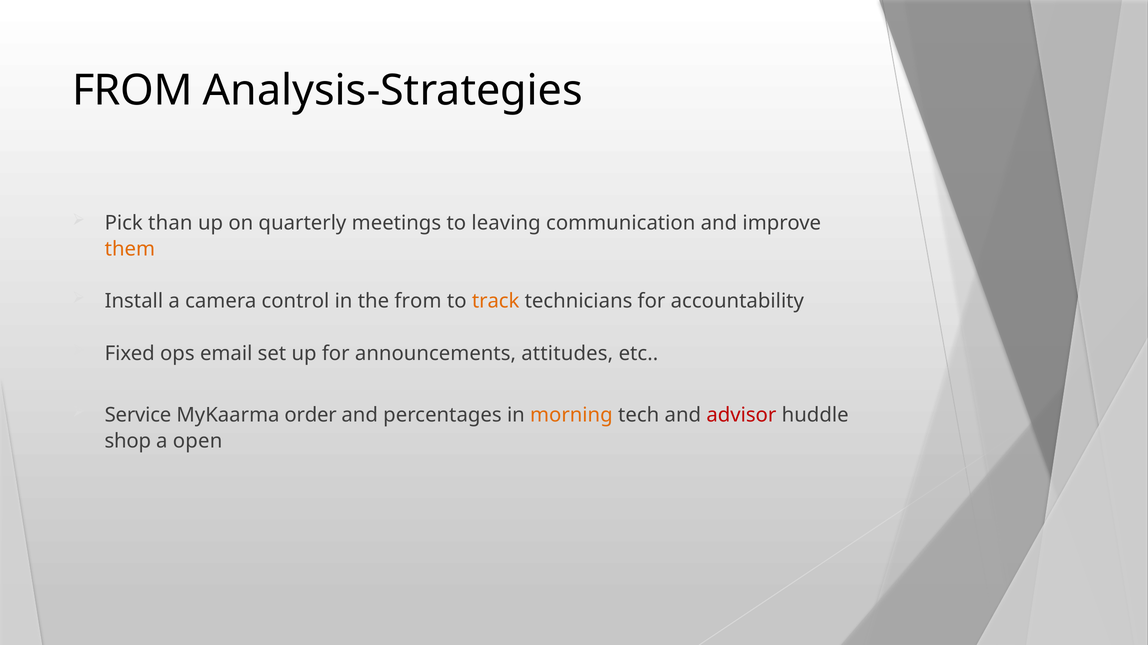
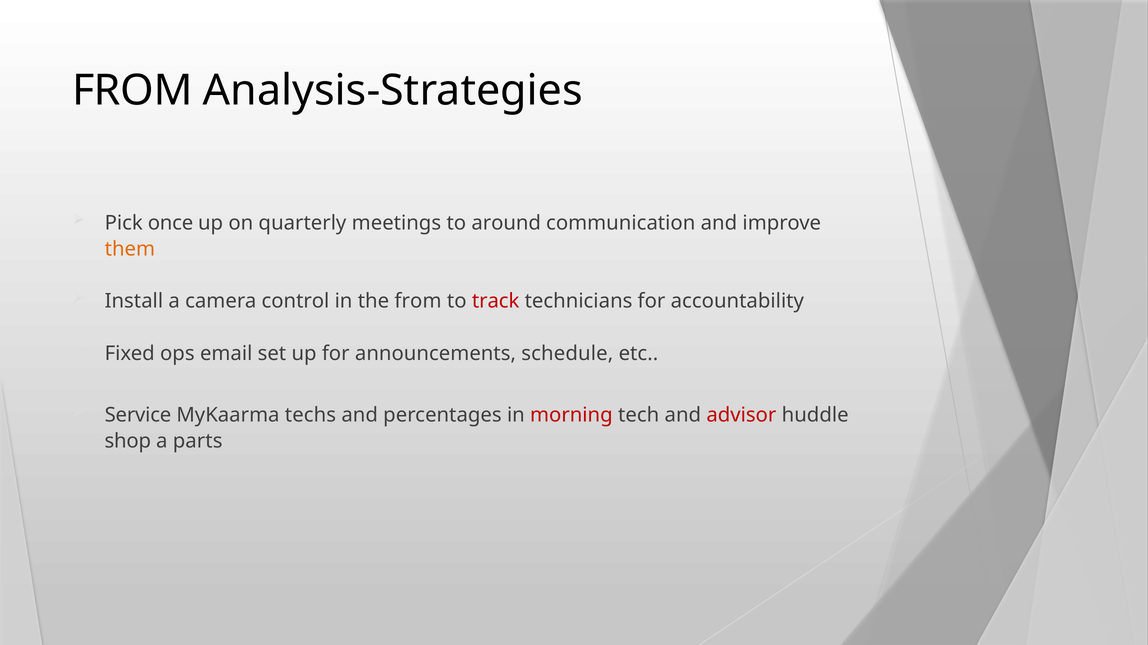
than: than -> once
leaving: leaving -> around
track colour: orange -> red
attitudes: attitudes -> schedule
order: order -> techs
morning colour: orange -> red
open: open -> parts
